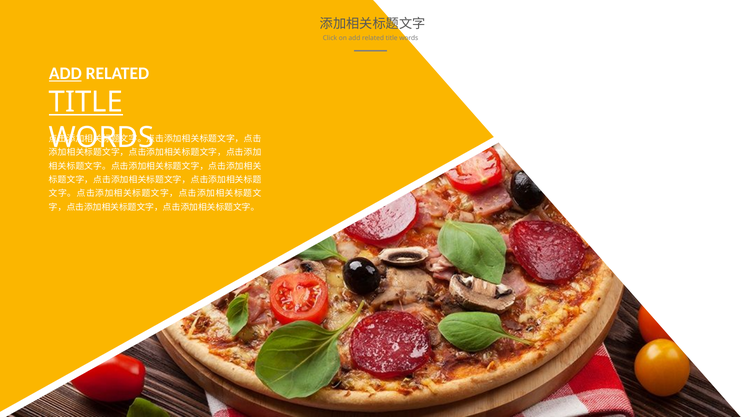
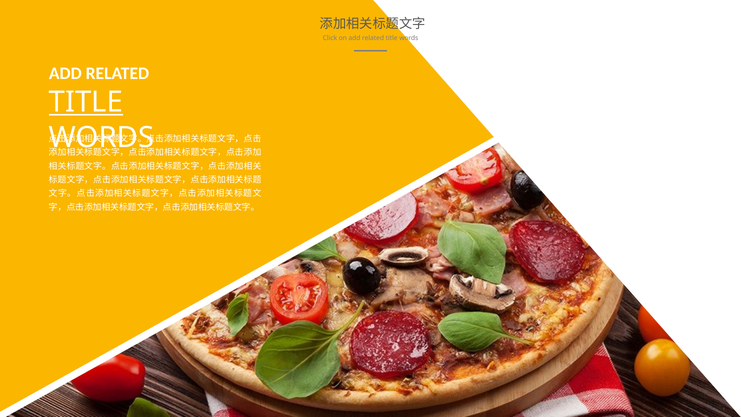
ADD at (65, 73) underline: present -> none
